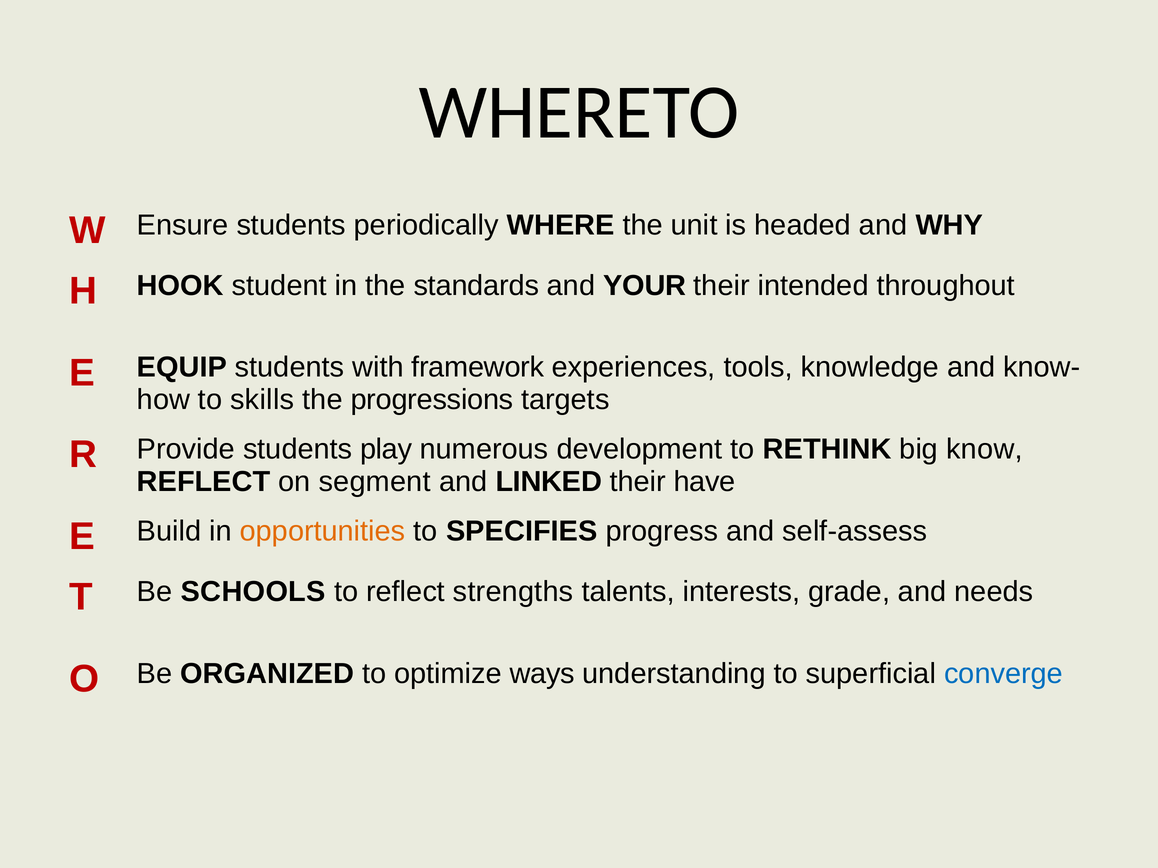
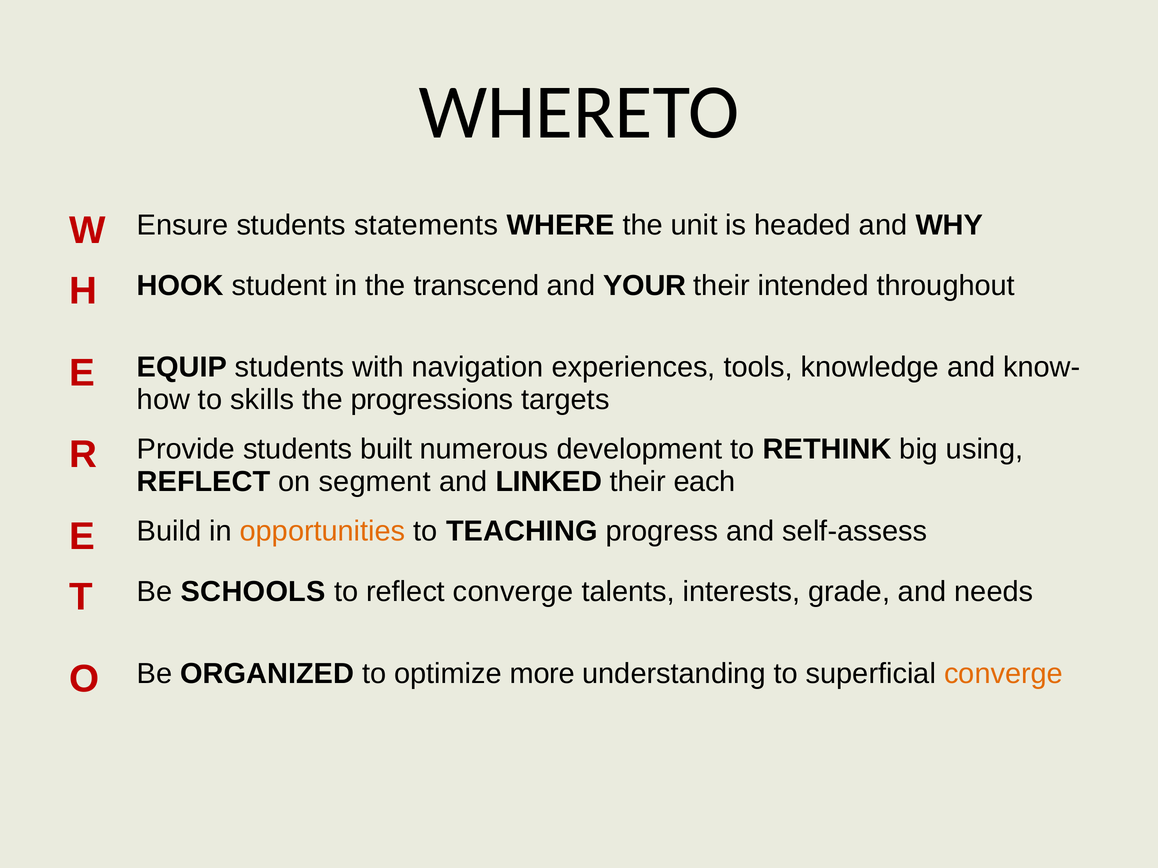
periodically: periodically -> statements
standards: standards -> transcend
framework: framework -> navigation
play: play -> built
know: know -> using
have: have -> each
SPECIFIES: SPECIFIES -> TEACHING
reflect strengths: strengths -> converge
ways: ways -> more
converge at (1003, 674) colour: blue -> orange
